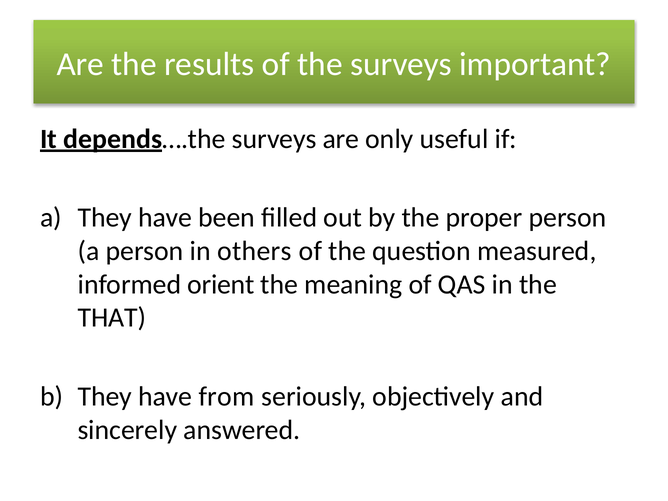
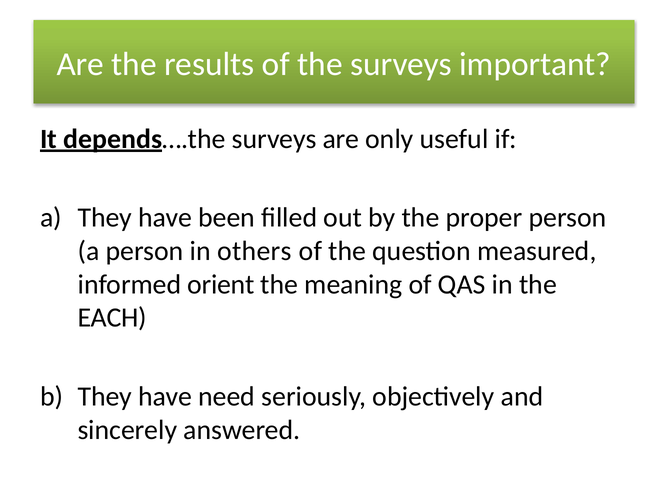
THAT: THAT -> EACH
from: from -> need
